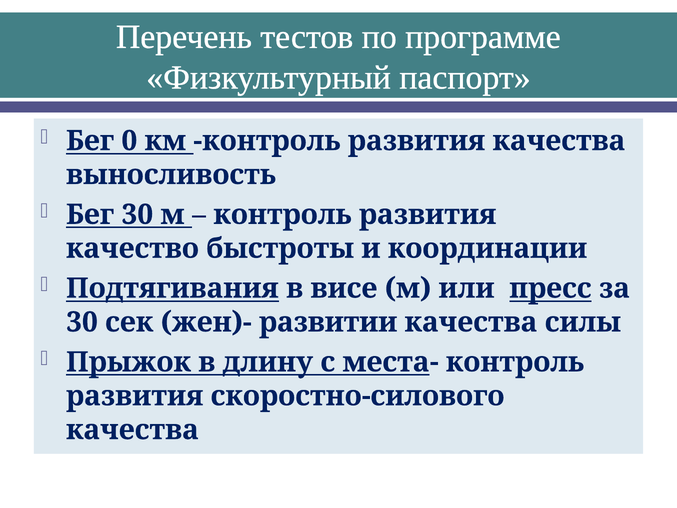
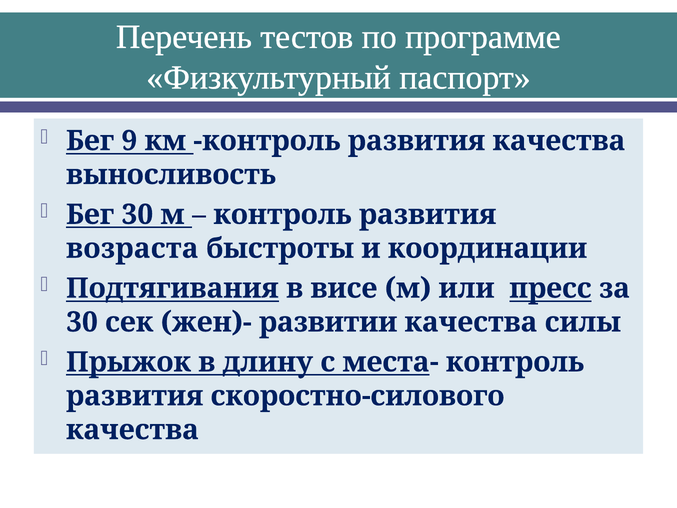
0: 0 -> 9
качество: качество -> возраста
